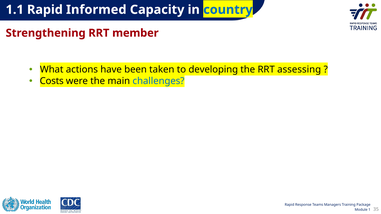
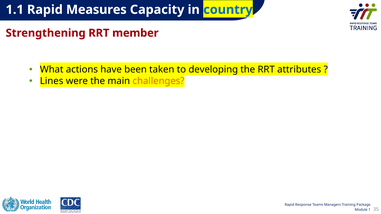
Informed: Informed -> Measures
assessing: assessing -> attributes
Costs: Costs -> Lines
challenges colour: blue -> orange
